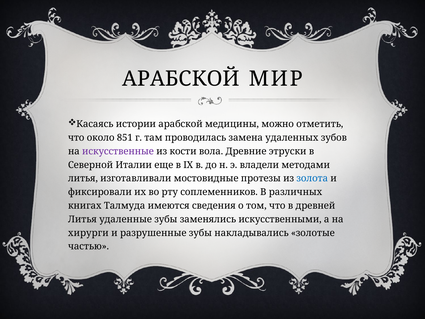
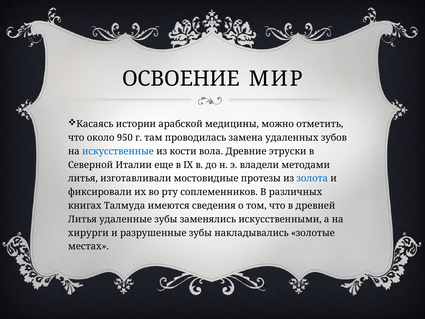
АРАБСКОЙ at (181, 79): АРАБСКОЙ -> ОСВОЕНИЕ
851: 851 -> 950
искусственные colour: purple -> blue
частью: частью -> местах
